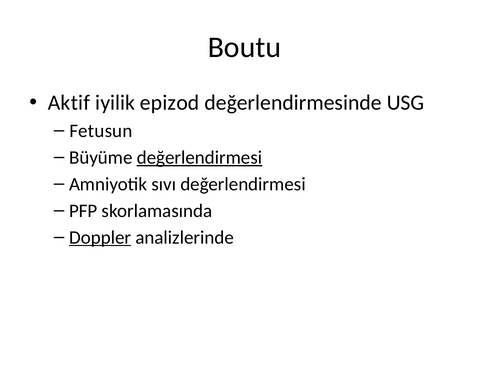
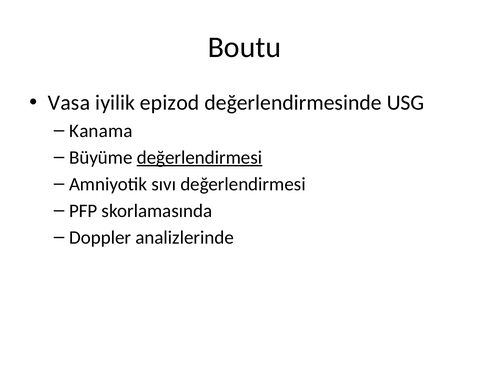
Aktif: Aktif -> Vasa
Fetusun: Fetusun -> Kanama
Doppler underline: present -> none
